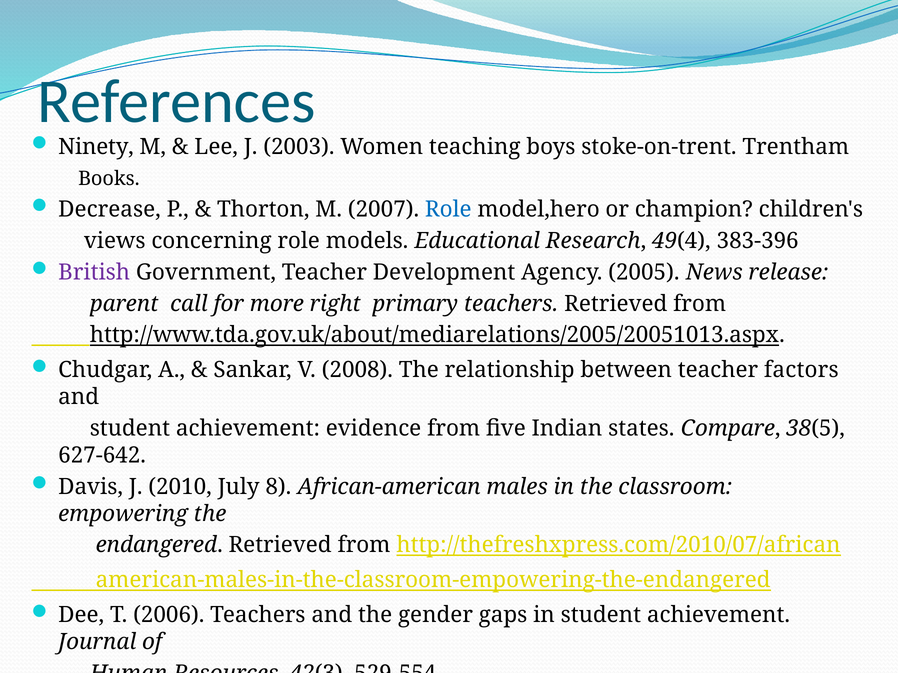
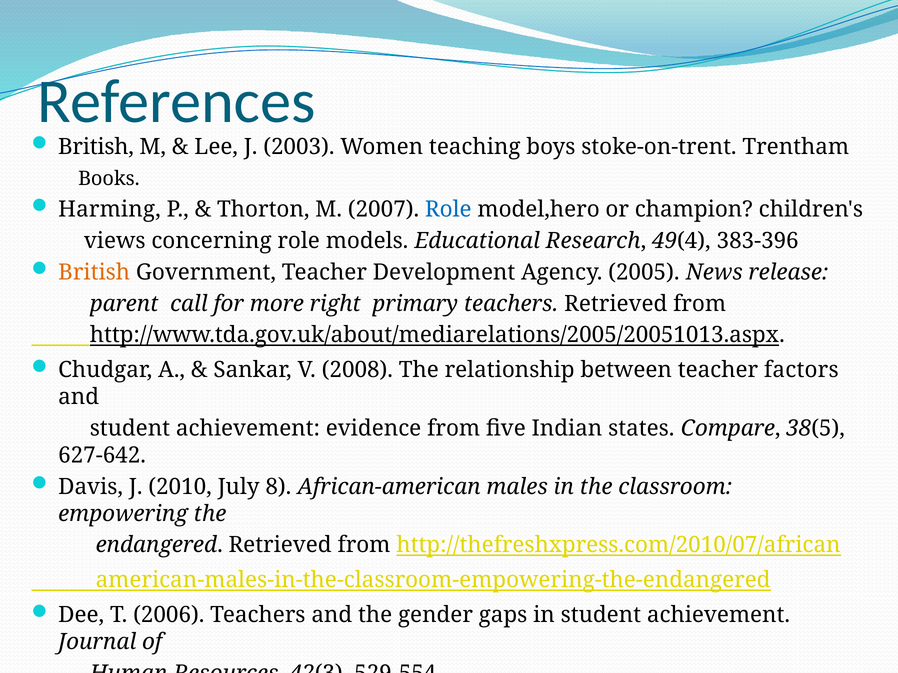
Ninety at (96, 147): Ninety -> British
Decrease: Decrease -> Harming
British at (94, 272) colour: purple -> orange
